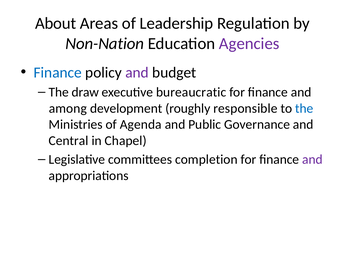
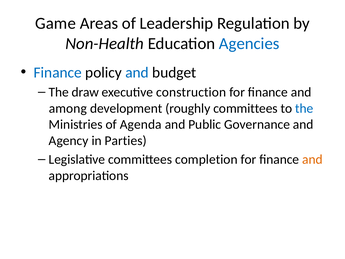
About: About -> Game
Non-Nation: Non-Nation -> Non-Health
Agencies colour: purple -> blue
and at (137, 72) colour: purple -> blue
bureaucratic: bureaucratic -> construction
roughly responsible: responsible -> committees
Central: Central -> Agency
Chapel: Chapel -> Parties
and at (312, 159) colour: purple -> orange
